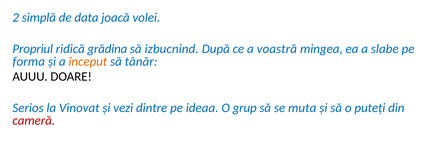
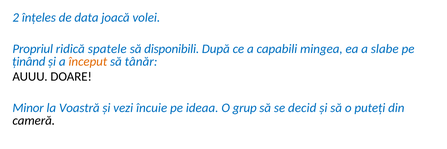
simplă: simplă -> înțeles
grădina: grădina -> spatele
izbucnind: izbucnind -> disponibili
voastră: voastră -> capabili
forma: forma -> ținând
Serios: Serios -> Minor
Vinovat: Vinovat -> Voastră
dintre: dintre -> încuie
muta: muta -> decid
cameră colour: red -> black
